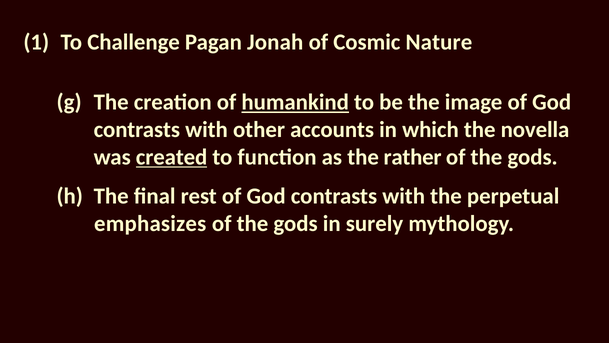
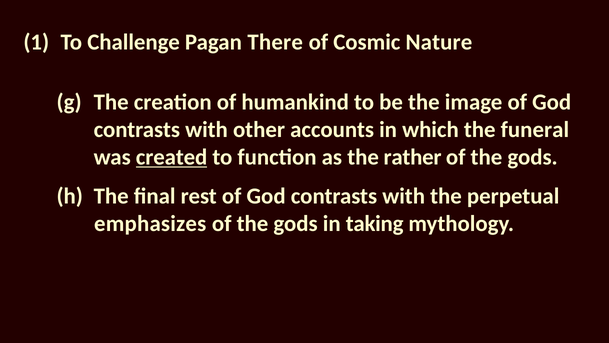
Jonah: Jonah -> There
humankind underline: present -> none
novella: novella -> funeral
surely: surely -> taking
